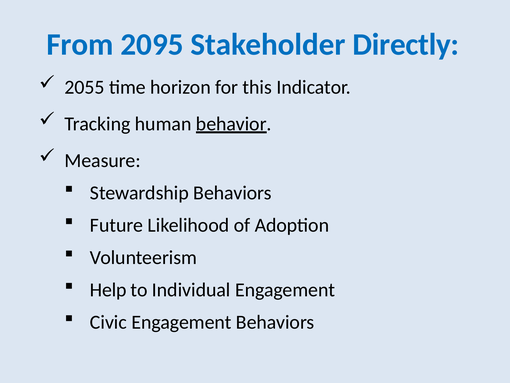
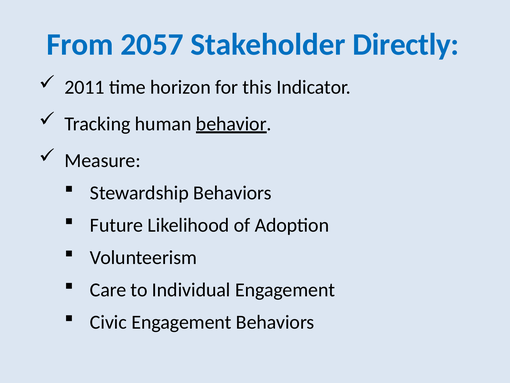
2095: 2095 -> 2057
2055: 2055 -> 2011
Help: Help -> Care
